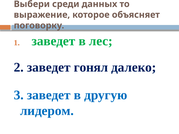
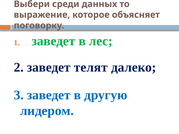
гонял: гонял -> телят
